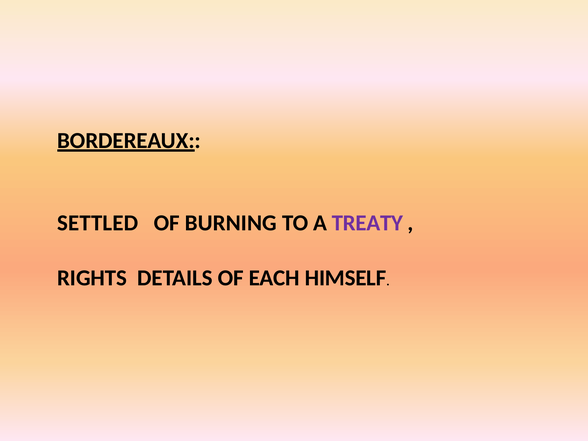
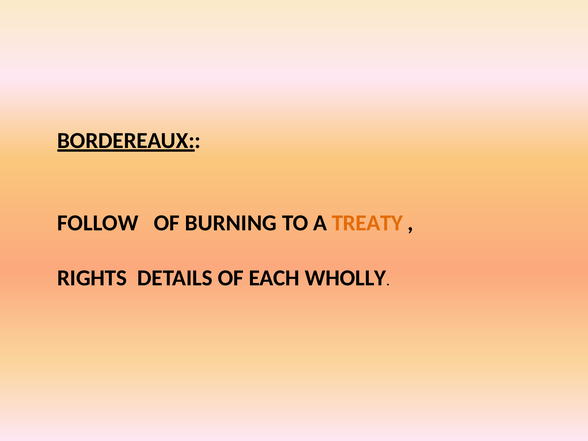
SETTLED: SETTLED -> FOLLOW
TREATY colour: purple -> orange
HIMSELF: HIMSELF -> WHOLLY
